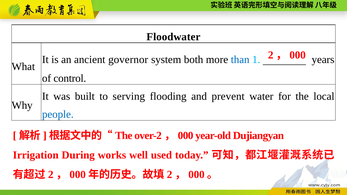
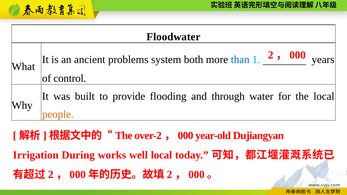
governor: governor -> problems
serving: serving -> provide
prevent: prevent -> through
people colour: blue -> orange
well used: used -> local
